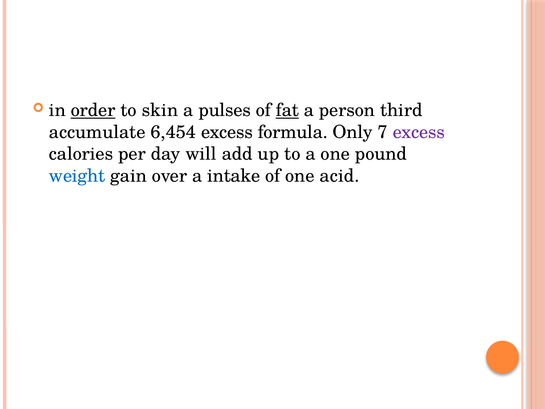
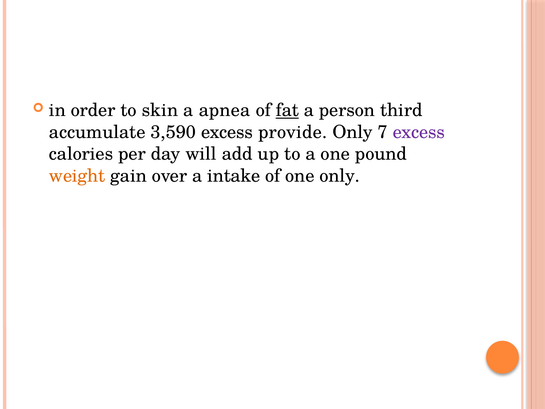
order underline: present -> none
pulses: pulses -> apnea
6,454: 6,454 -> 3,590
formula: formula -> provide
weight colour: blue -> orange
one acid: acid -> only
